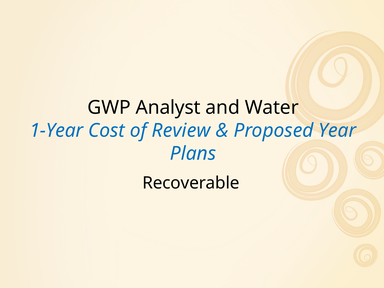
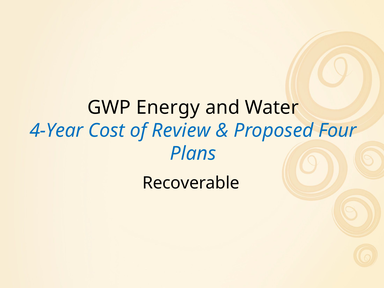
Analyst: Analyst -> Energy
1-Year: 1-Year -> 4-Year
Year: Year -> Four
